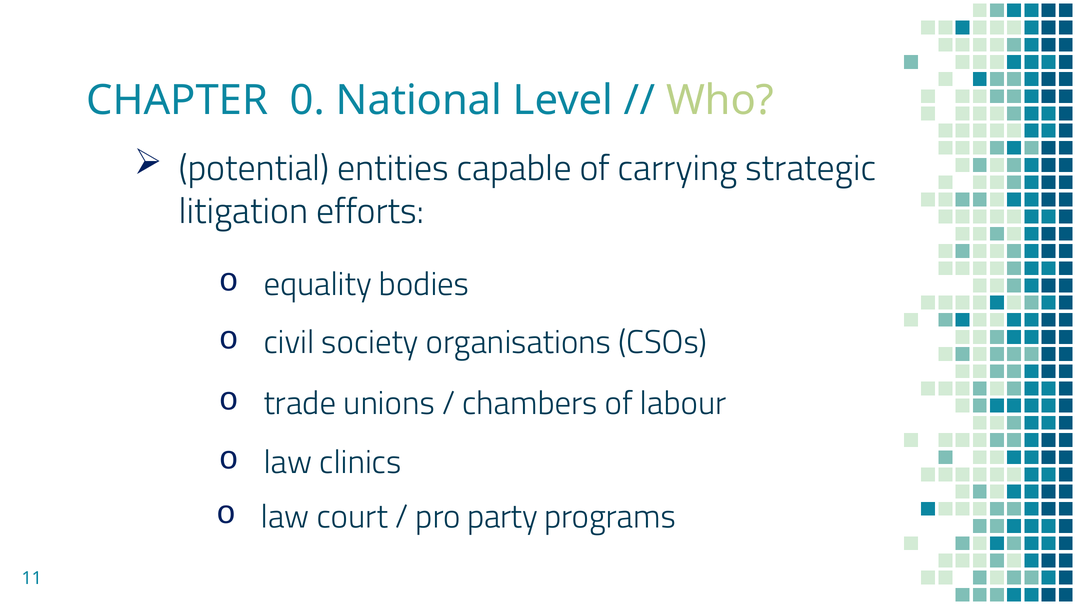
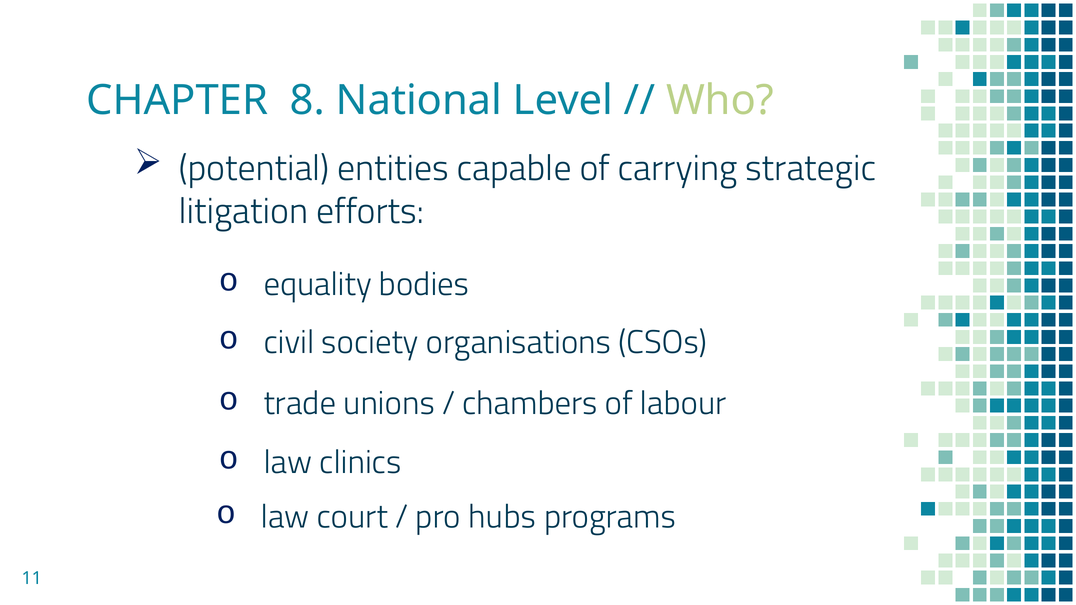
0: 0 -> 8
party: party -> hubs
